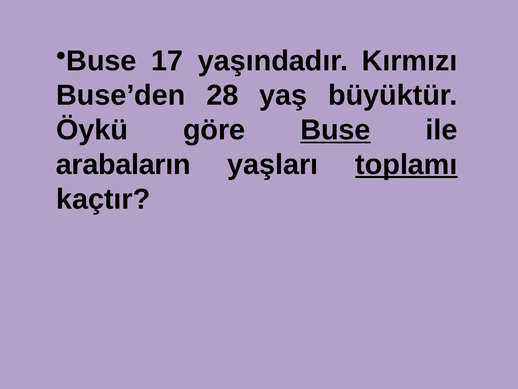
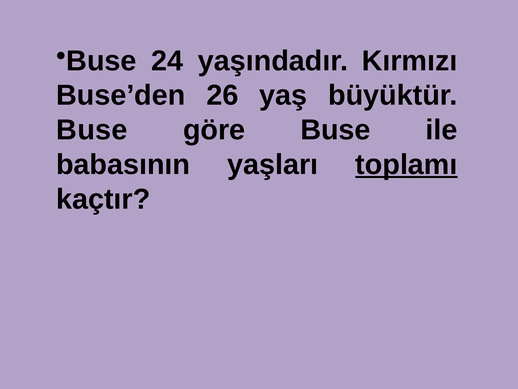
17: 17 -> 24
28: 28 -> 26
Öykü at (92, 130): Öykü -> Buse
Buse at (335, 130) underline: present -> none
arabaların: arabaların -> babasının
